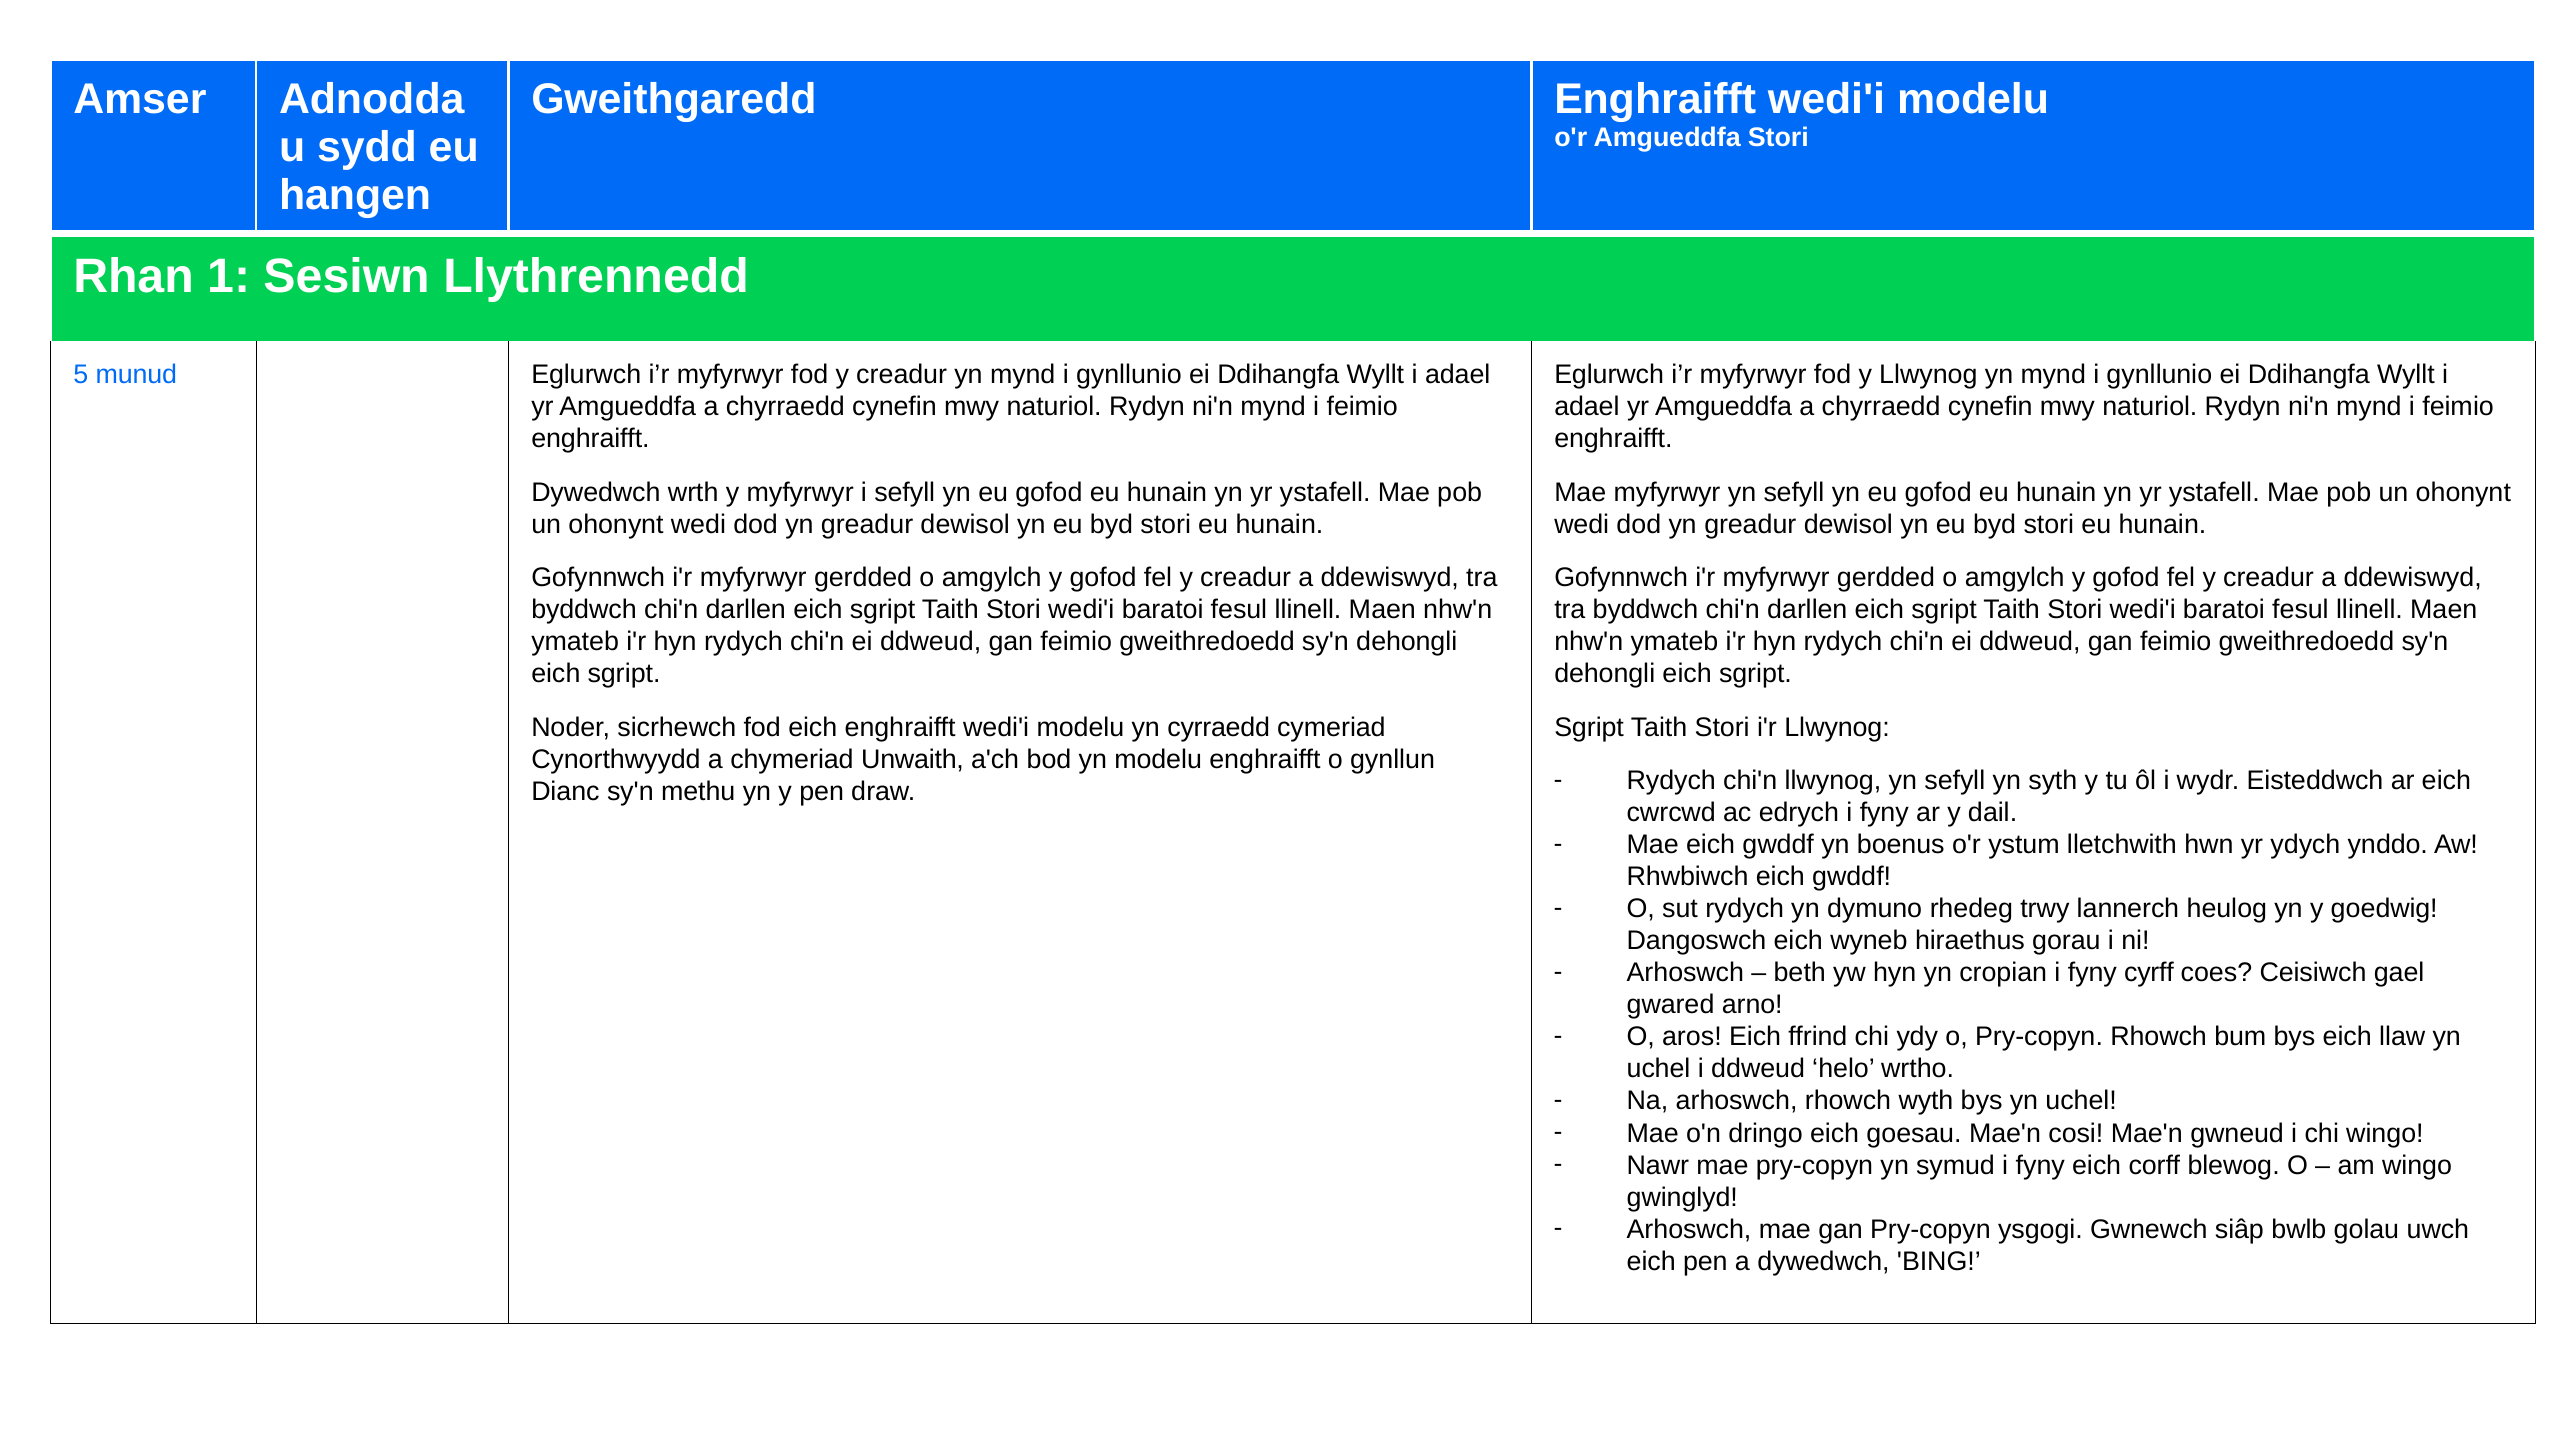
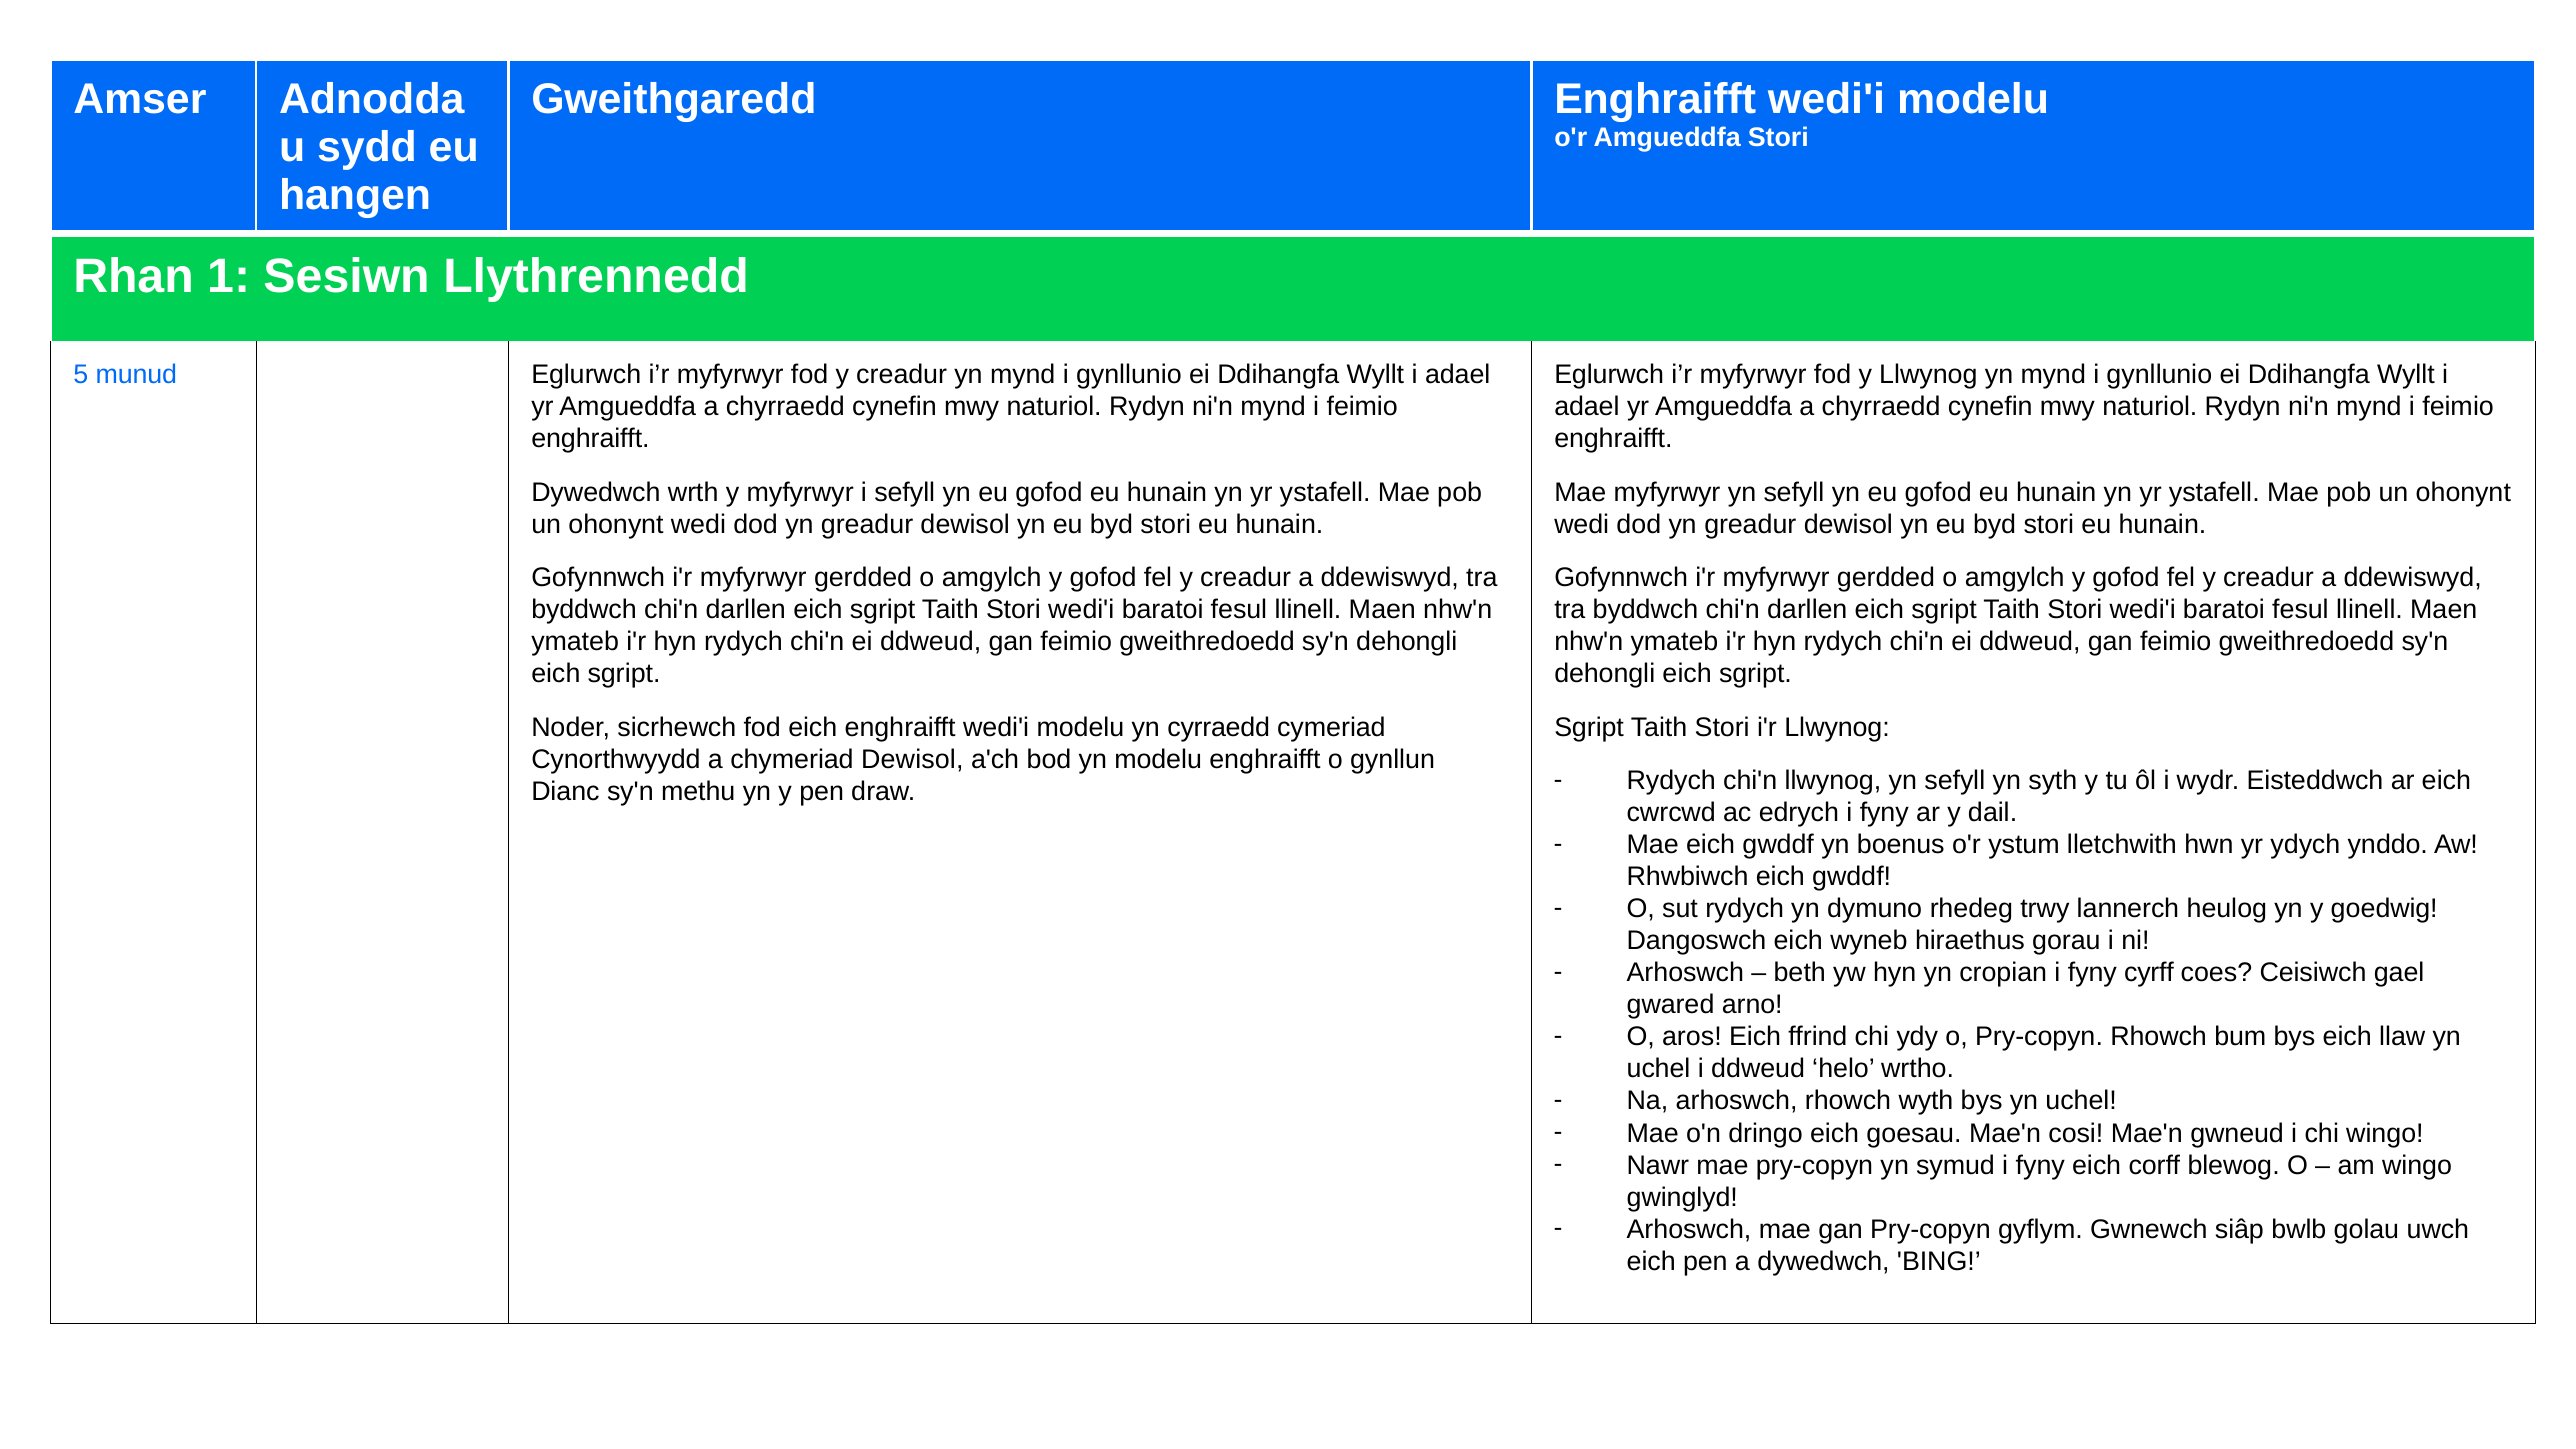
chymeriad Unwaith: Unwaith -> Dewisol
ysgogi: ysgogi -> gyflym
